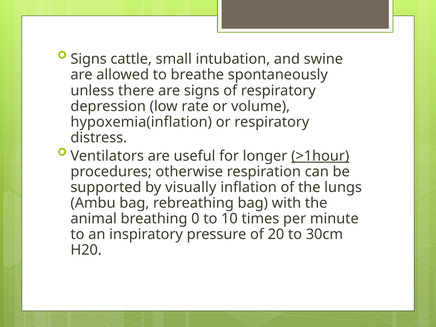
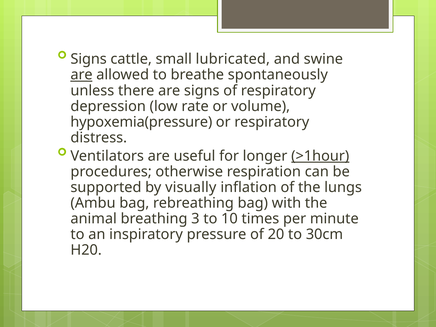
intubation: intubation -> lubricated
are at (82, 75) underline: none -> present
hypoxemia(inflation: hypoxemia(inflation -> hypoxemia(pressure
0: 0 -> 3
